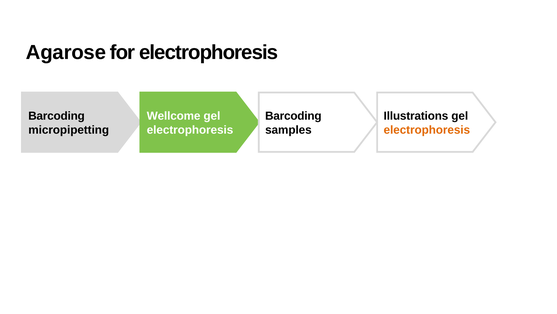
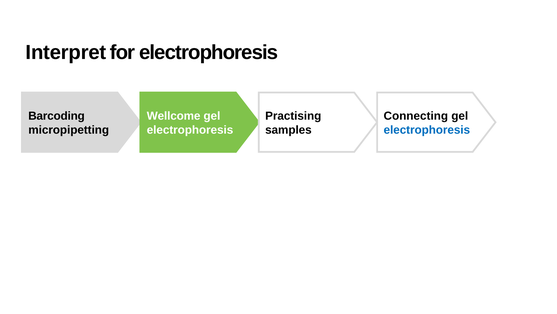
Agarose: Agarose -> Interpret
Barcoding at (293, 116): Barcoding -> Practising
Illustrations: Illustrations -> Connecting
electrophoresis at (427, 130) colour: orange -> blue
